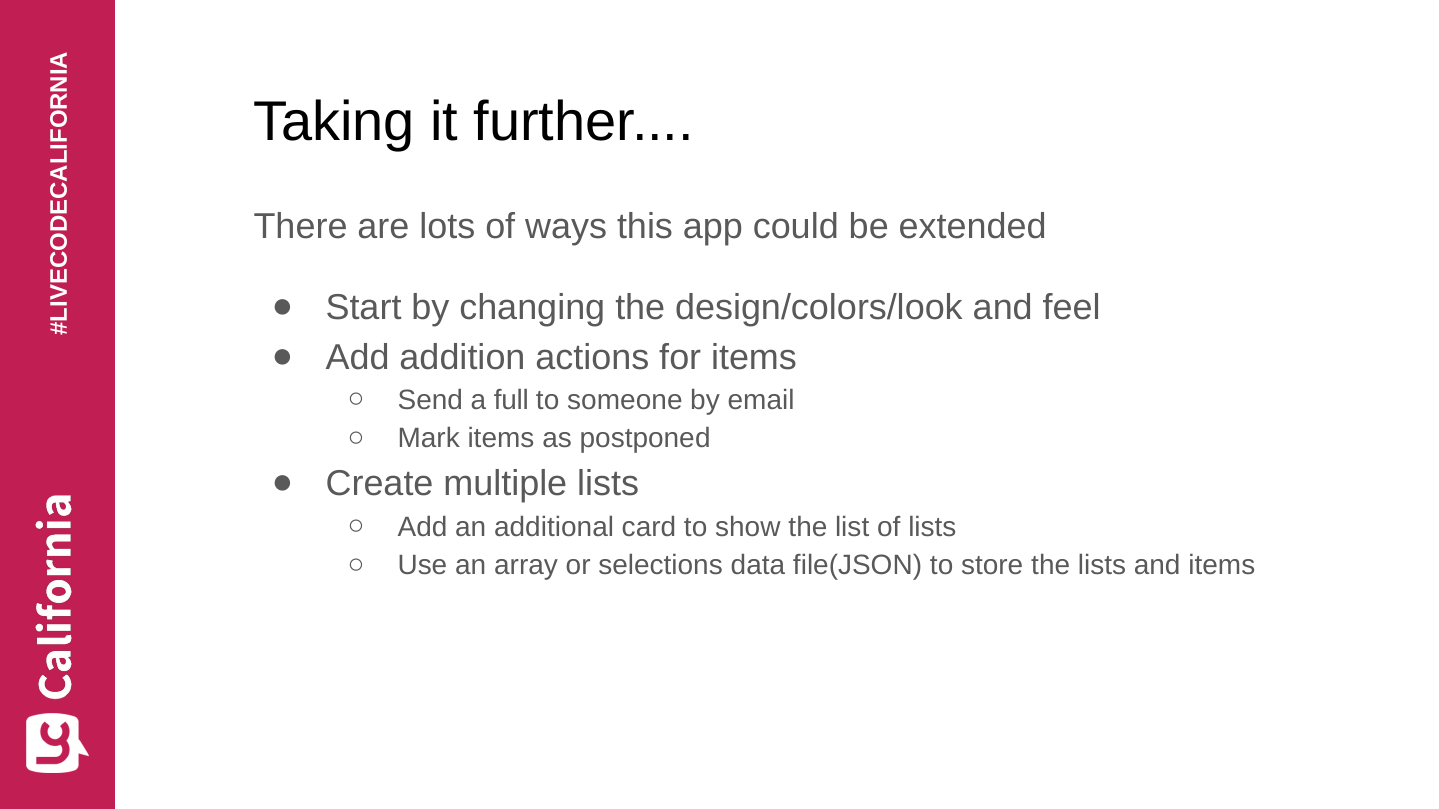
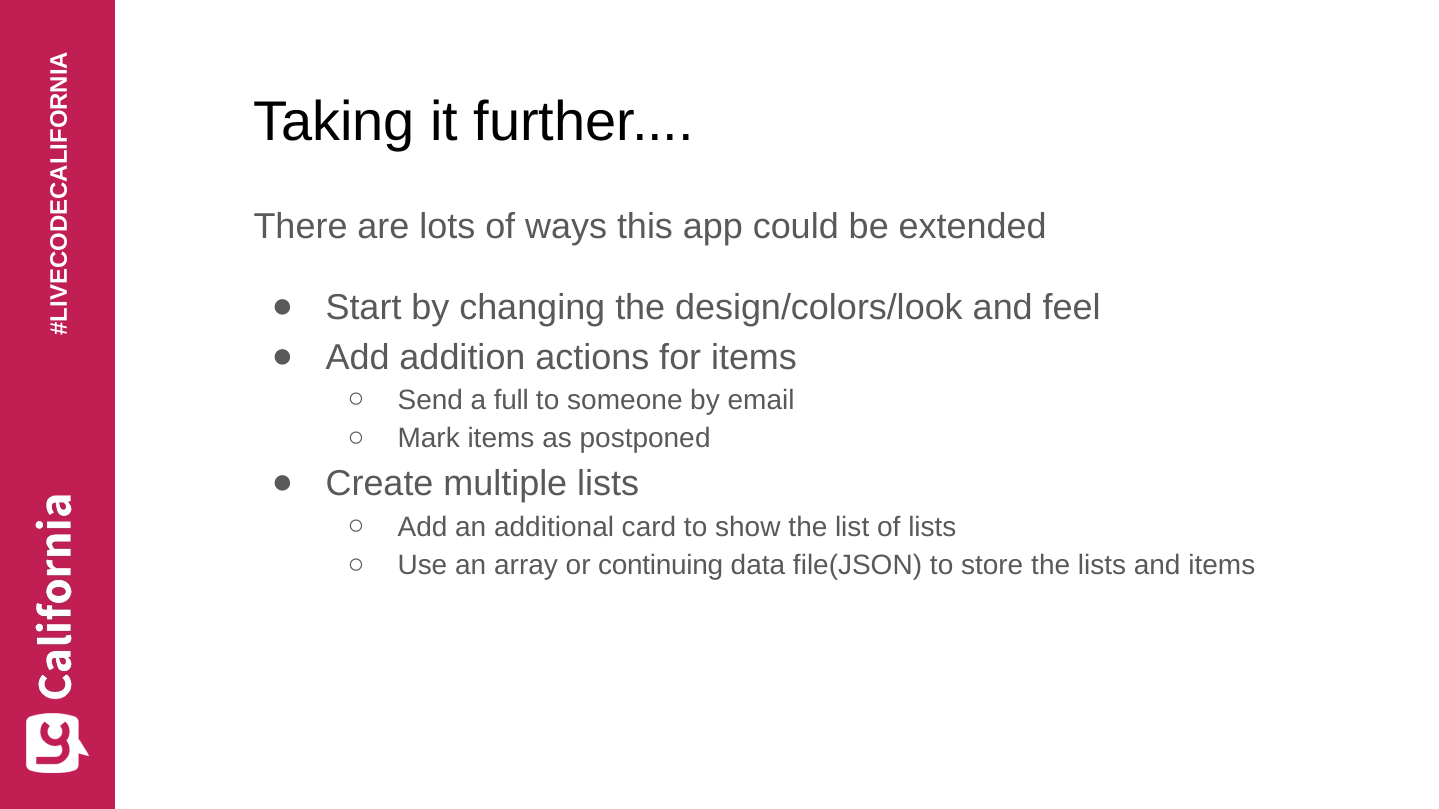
selections: selections -> continuing
